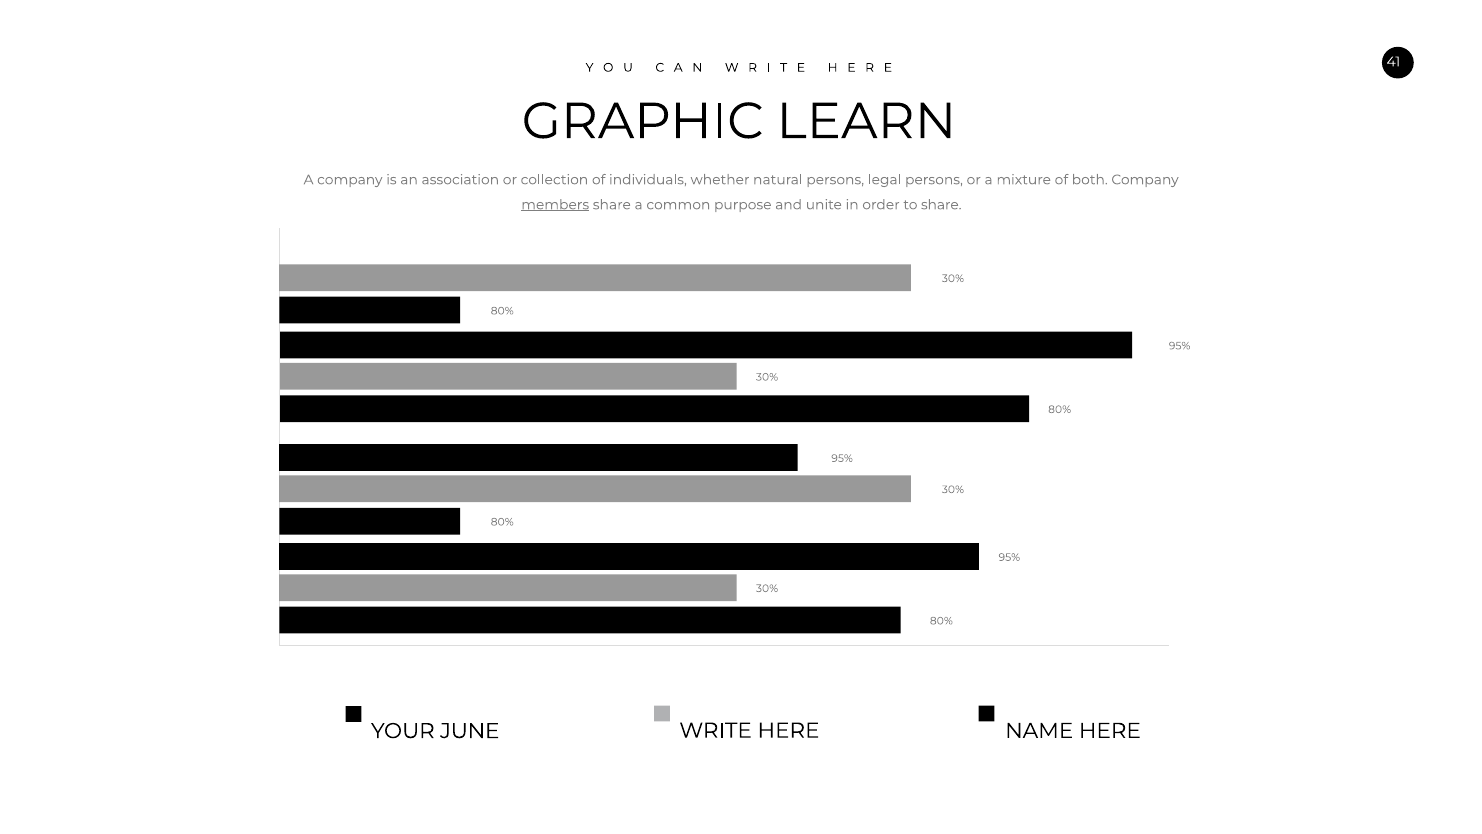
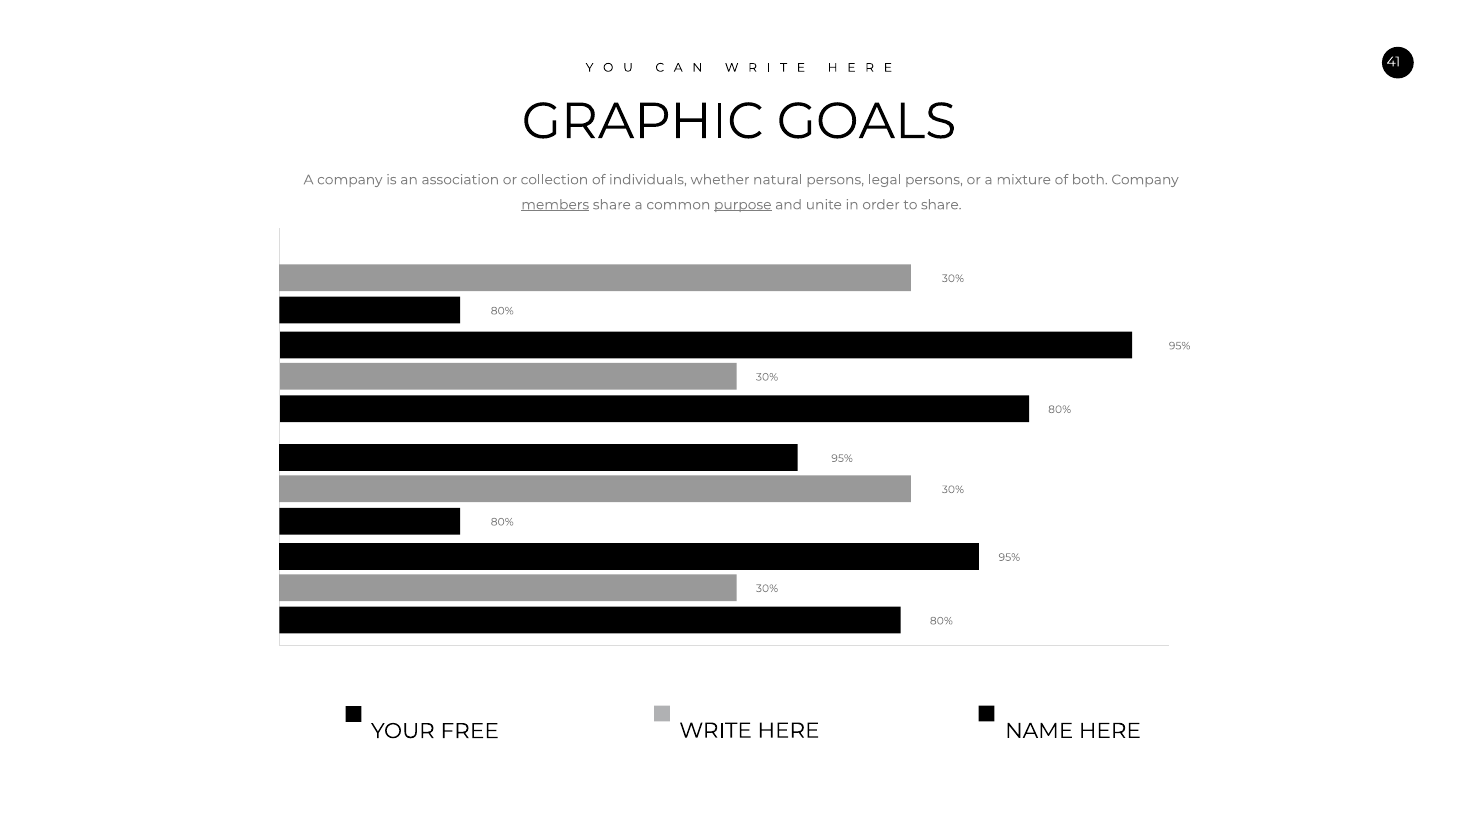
LEARN: LEARN -> GOALS
purpose underline: none -> present
JUNE: JUNE -> FREE
